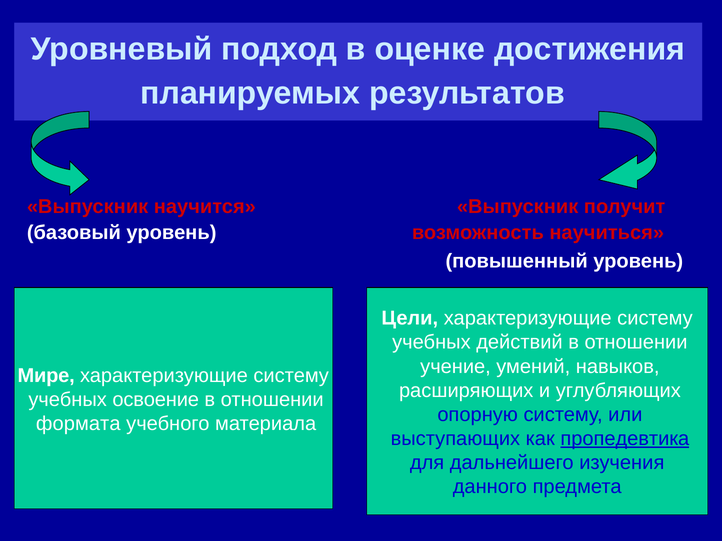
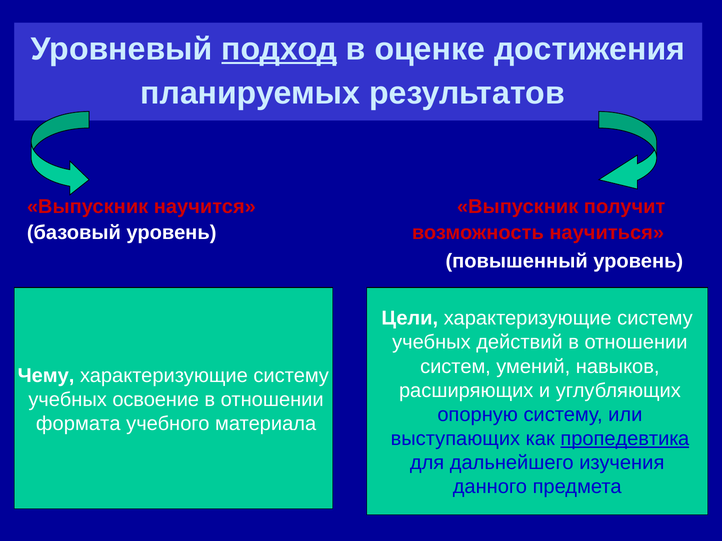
подход underline: none -> present
учение: учение -> систем
Мире: Мире -> Чему
